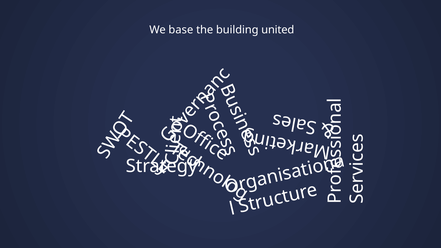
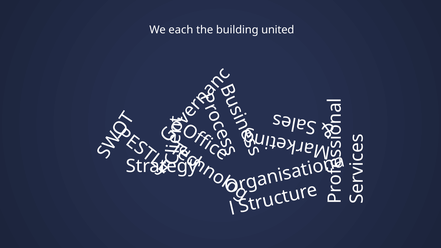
base: base -> each
